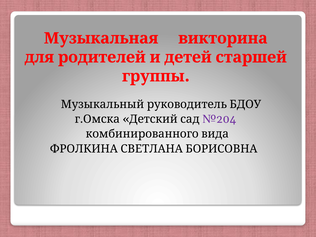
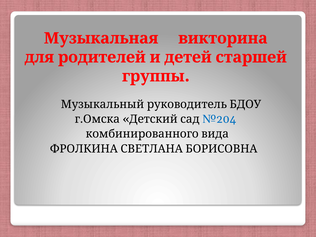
№204 colour: purple -> blue
